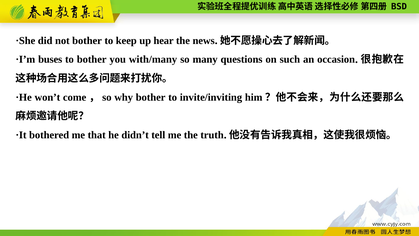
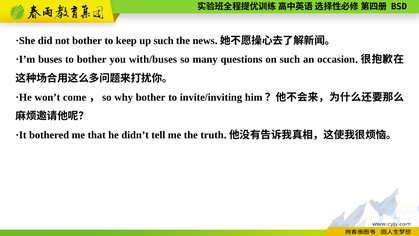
up hear: hear -> such
with/many: with/many -> with/buses
